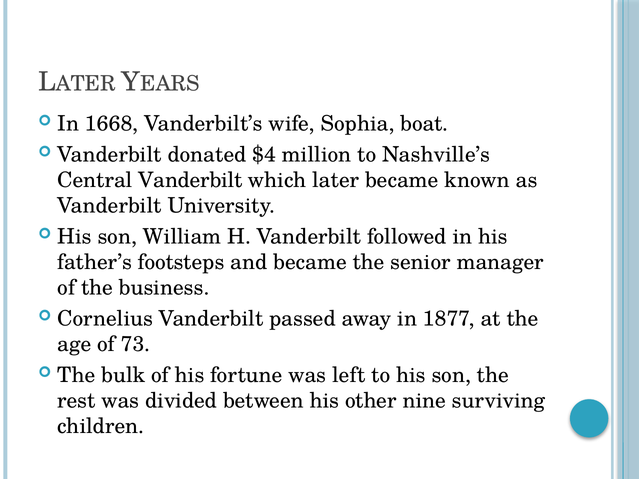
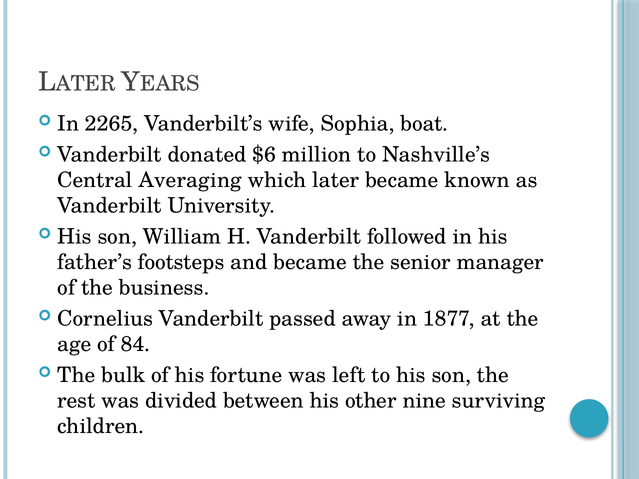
1668: 1668 -> 2265
$4: $4 -> $6
Central Vanderbilt: Vanderbilt -> Averaging
73: 73 -> 84
